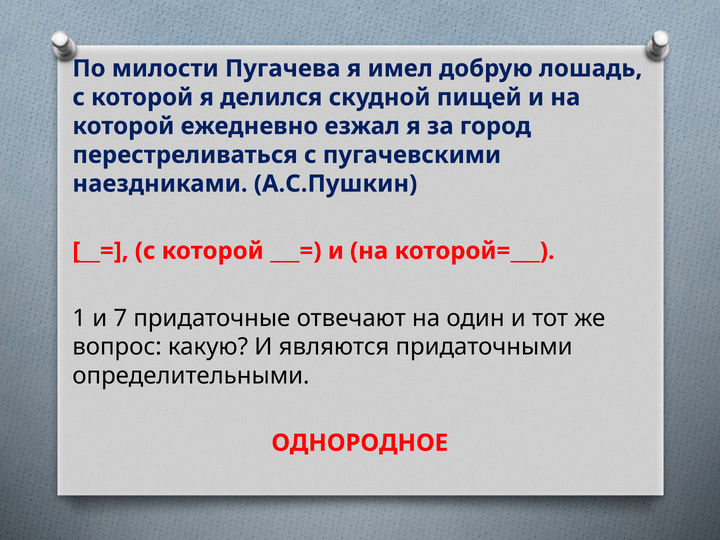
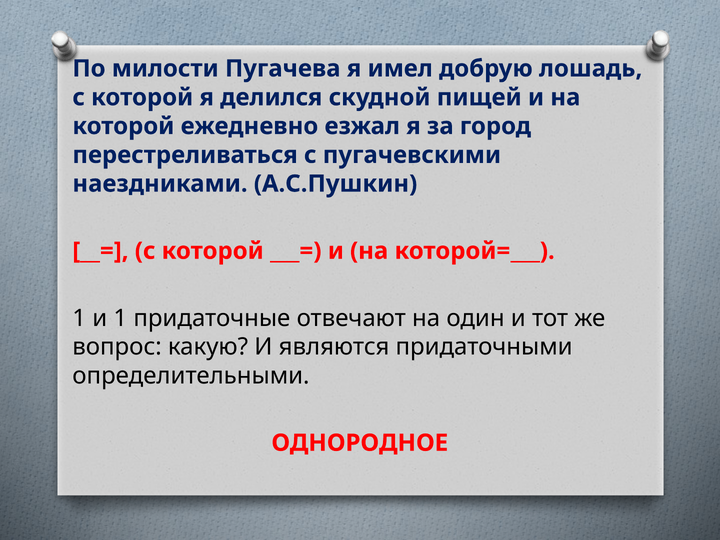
и 7: 7 -> 1
